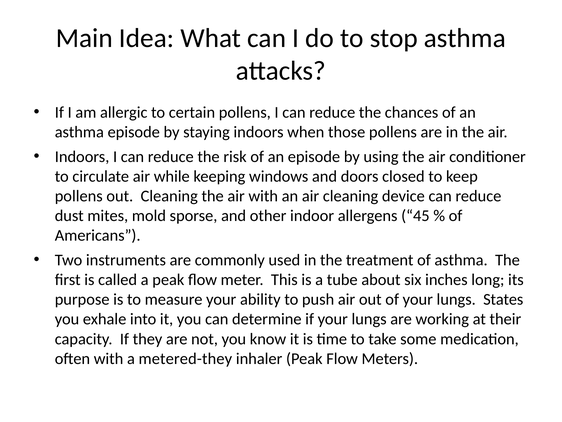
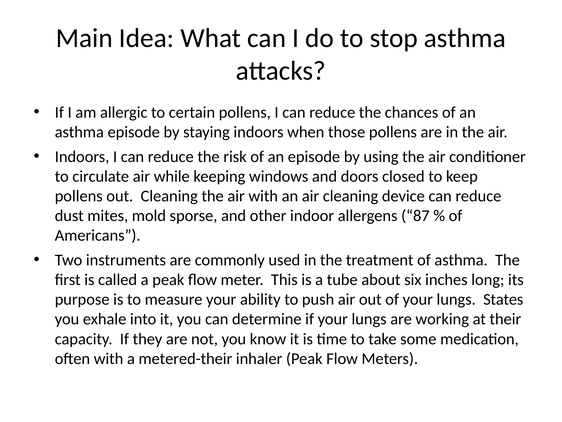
45: 45 -> 87
metered-they: metered-they -> metered-their
